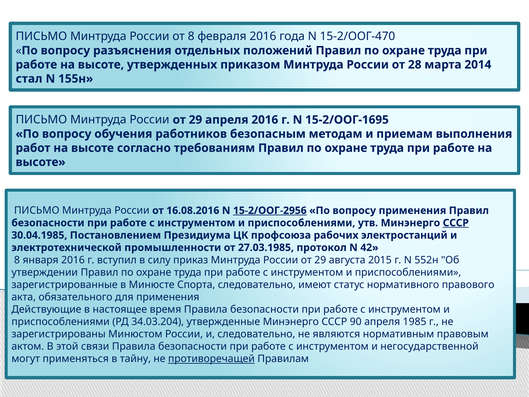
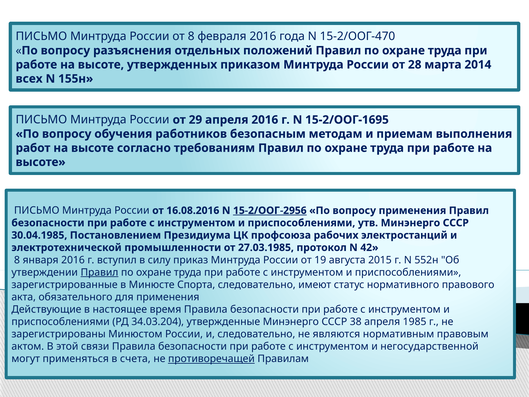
стал: стал -> всех
СССР at (456, 223) underline: present -> none
29 at (320, 260): 29 -> 19
Правил at (99, 272) underline: none -> present
90: 90 -> 38
тайну: тайну -> счета
